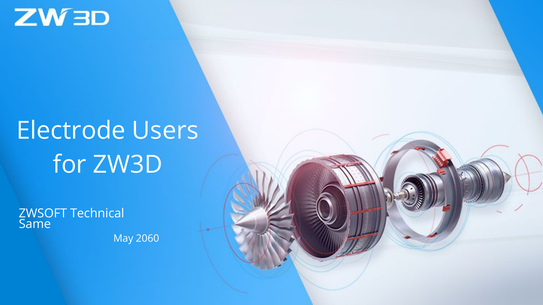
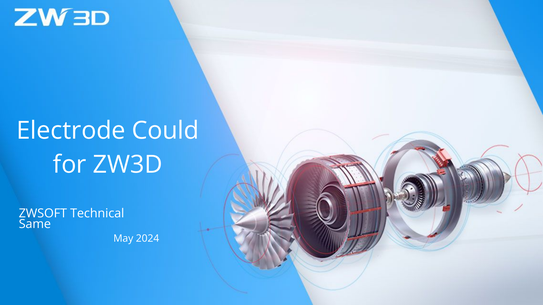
Users: Users -> Could
2060: 2060 -> 2024
